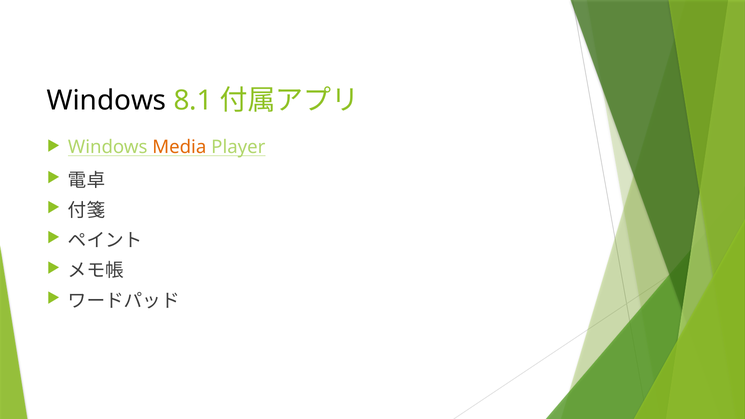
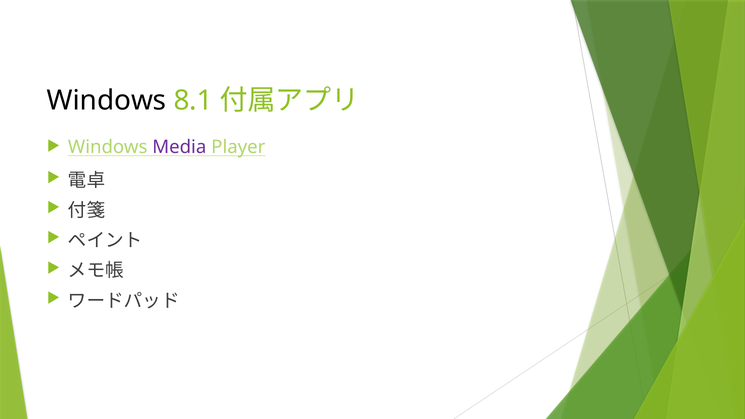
Media colour: orange -> purple
